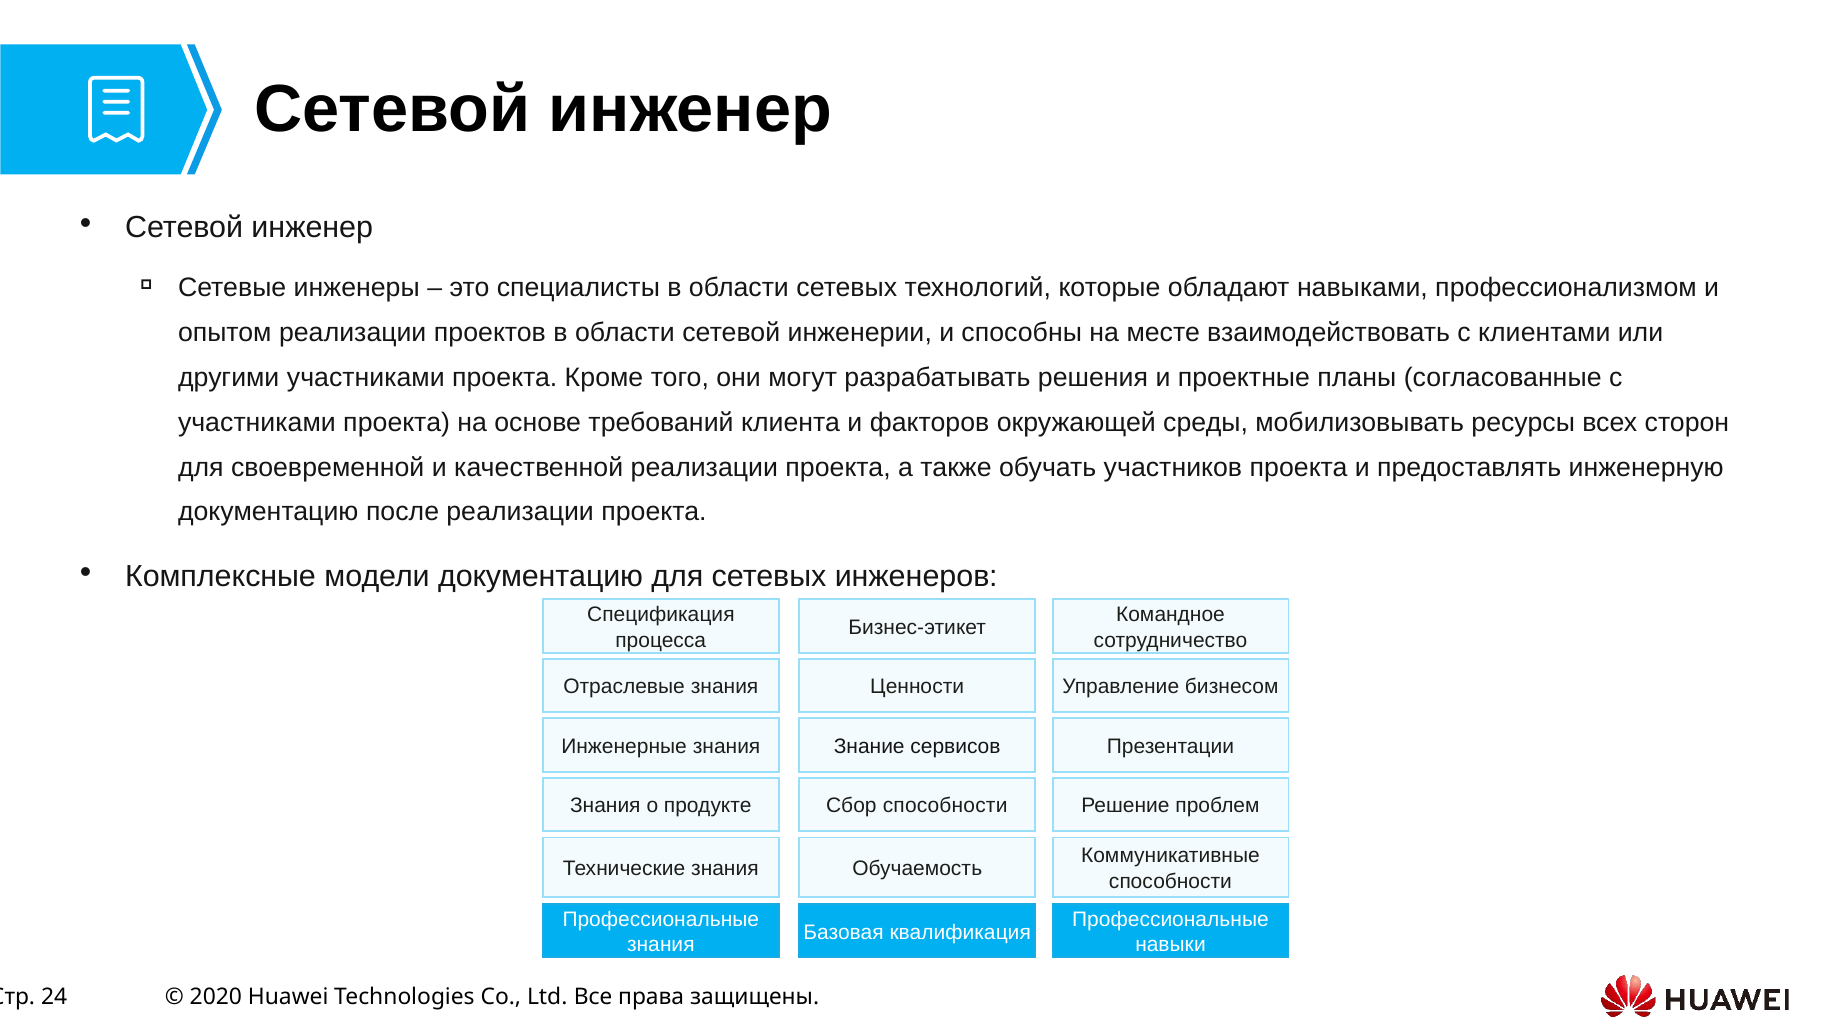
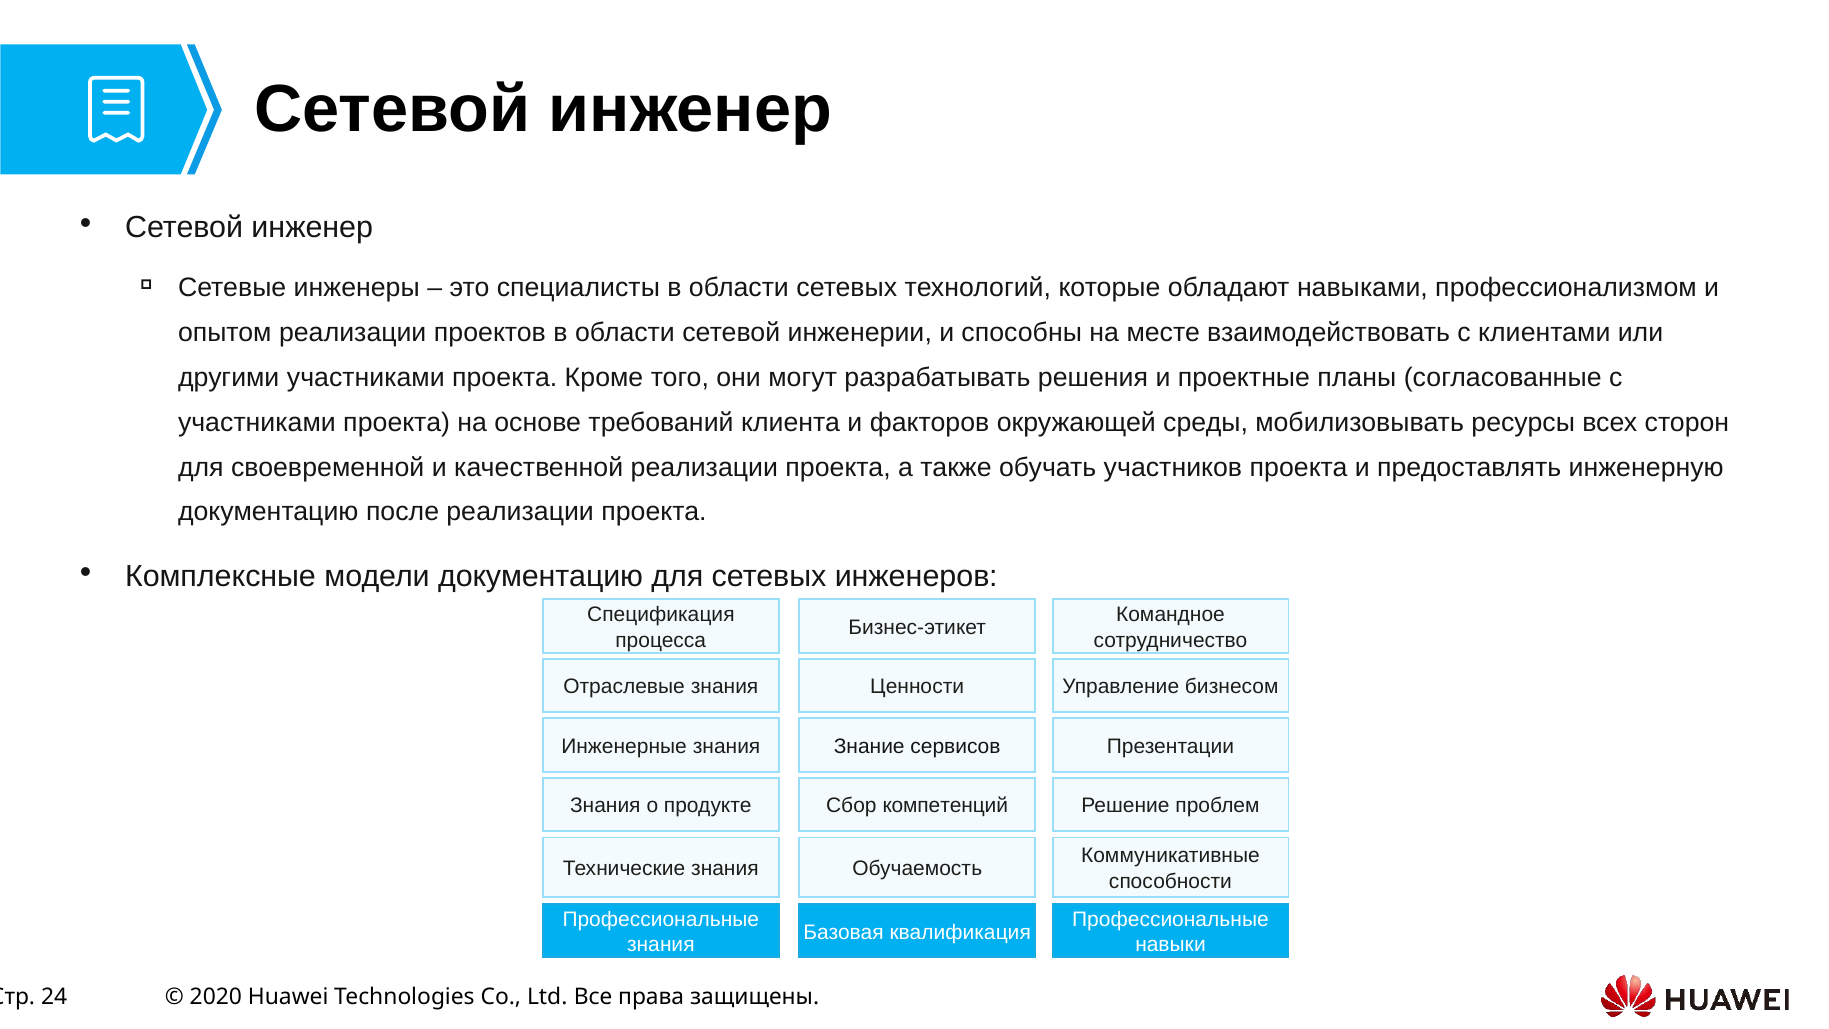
Сбор способности: способности -> компетенций
